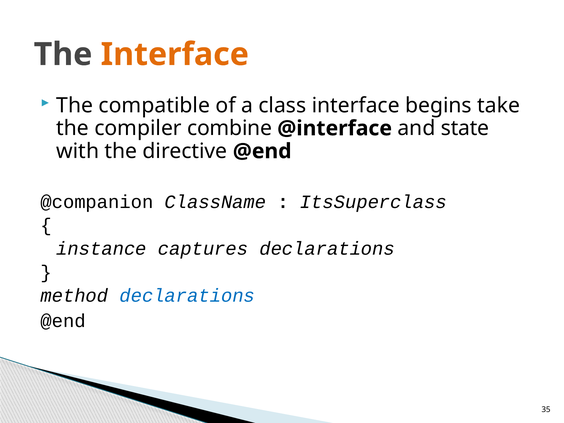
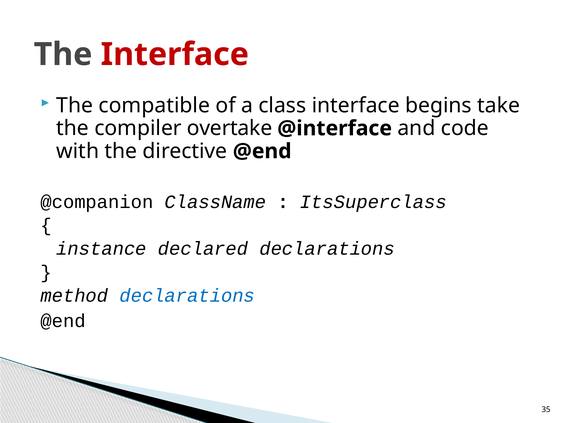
Interface at (175, 54) colour: orange -> red
combine: combine -> overtake
state: state -> code
captures: captures -> declared
